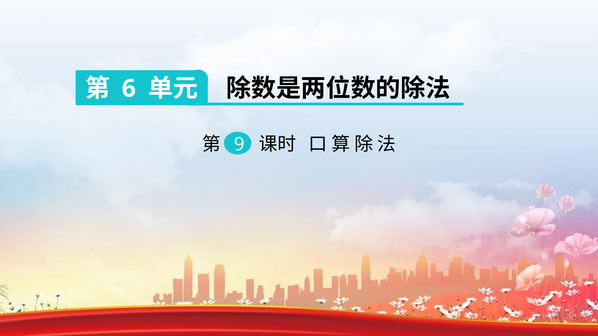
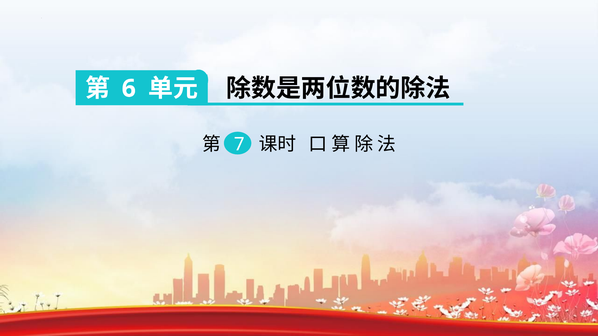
9: 9 -> 7
